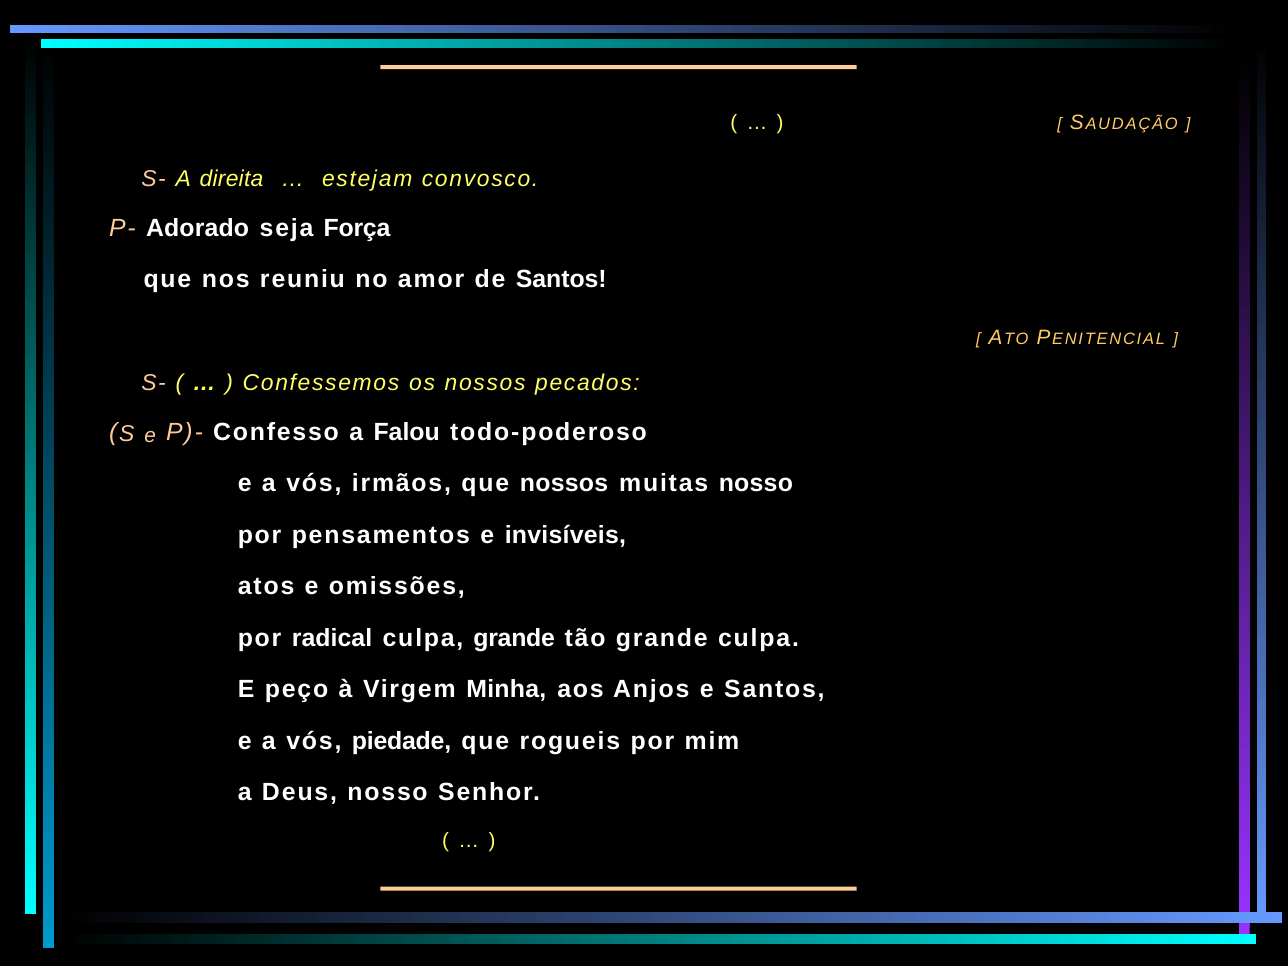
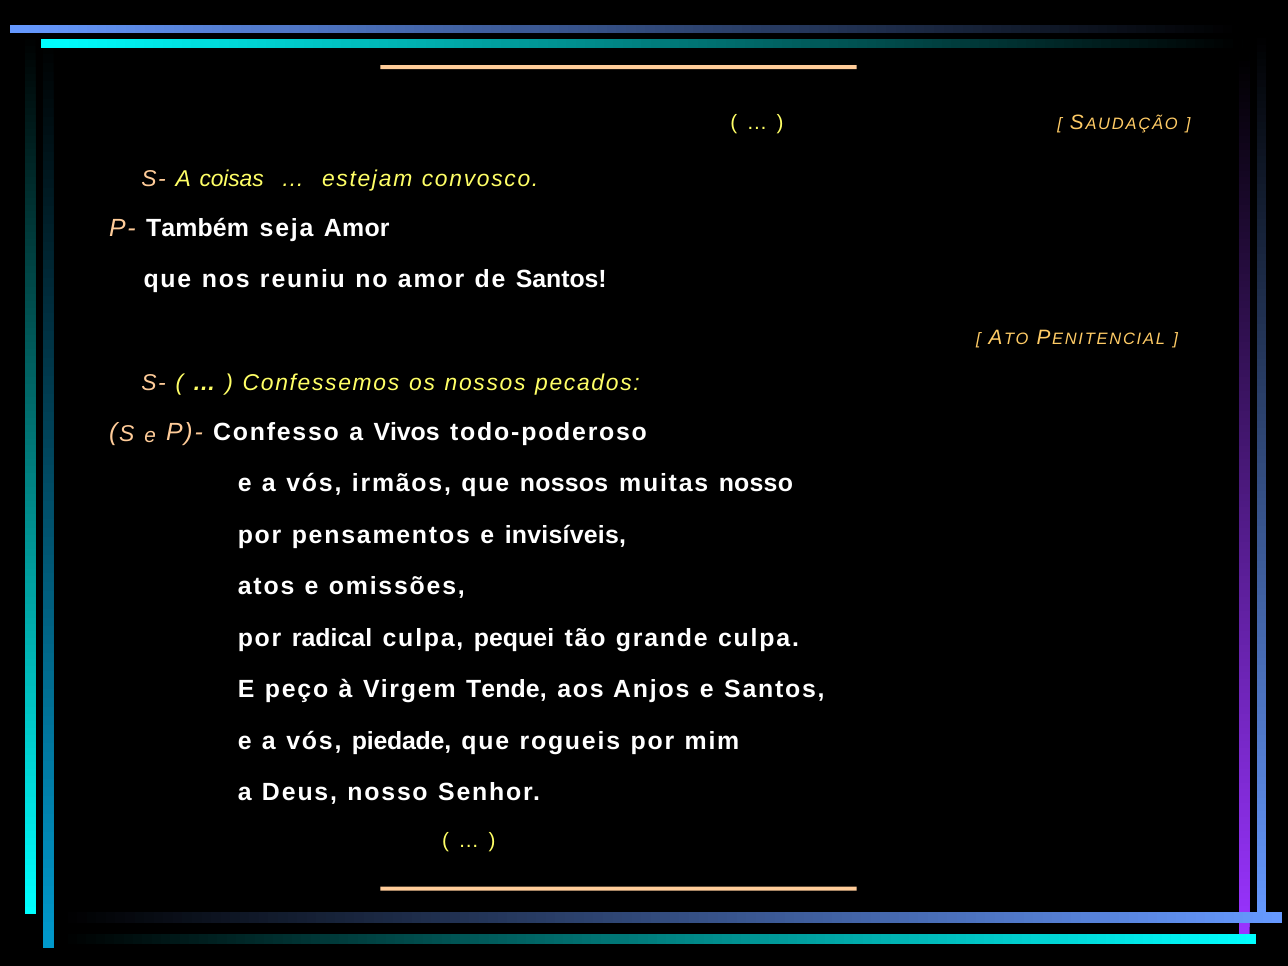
direita: direita -> coisas
Adorado: Adorado -> Também
seja Força: Força -> Amor
Falou: Falou -> Vivos
culpa grande: grande -> pequei
Minha: Minha -> Tende
